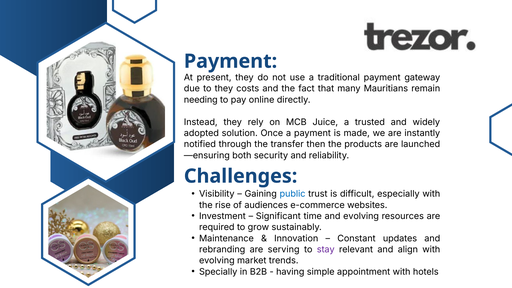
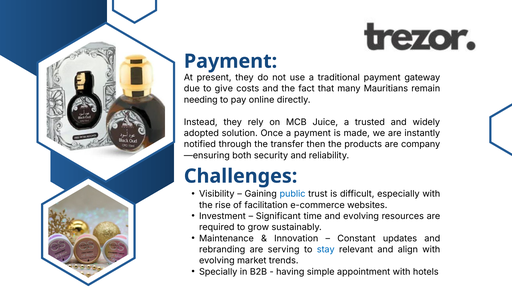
to they: they -> give
launched: launched -> company
audiences: audiences -> facilitation
stay colour: purple -> blue
